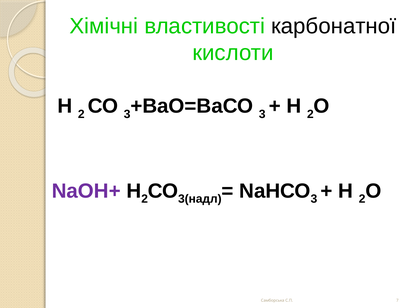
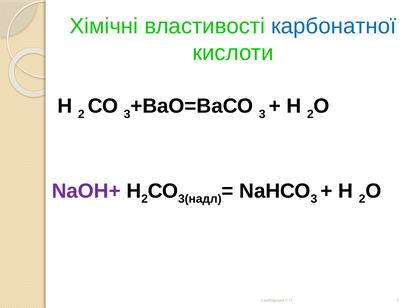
карбонатної colour: black -> blue
